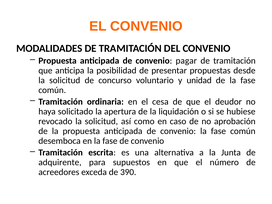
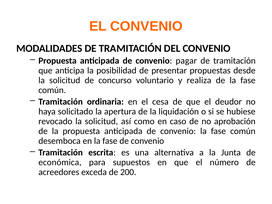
unidad: unidad -> realiza
adquirente: adquirente -> económica
390: 390 -> 200
